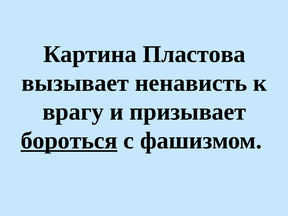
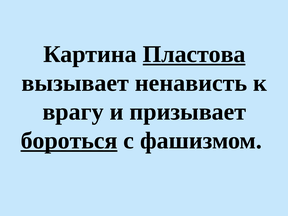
Пластова underline: none -> present
